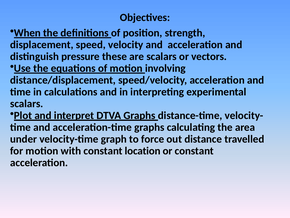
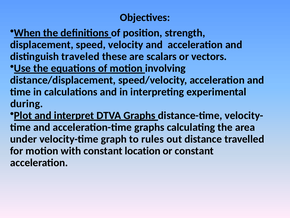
pressure: pressure -> traveled
scalars at (27, 103): scalars -> during
force: force -> rules
